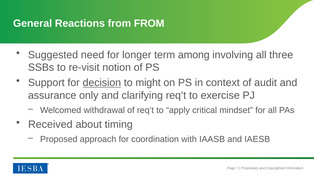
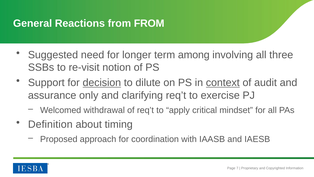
might: might -> dilute
context underline: none -> present
Received: Received -> Definition
